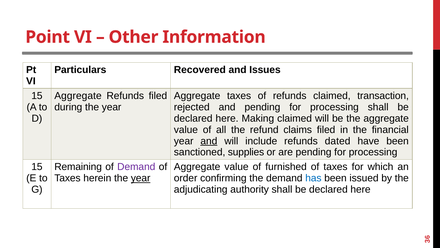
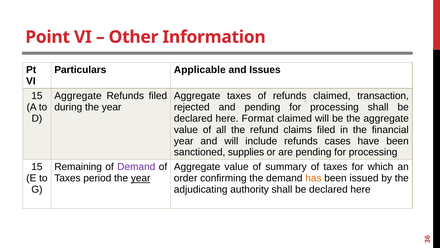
Recovered: Recovered -> Applicable
Making: Making -> Format
and at (209, 141) underline: present -> none
dated: dated -> cases
furnished: furnished -> summary
herein: herein -> period
has colour: blue -> orange
